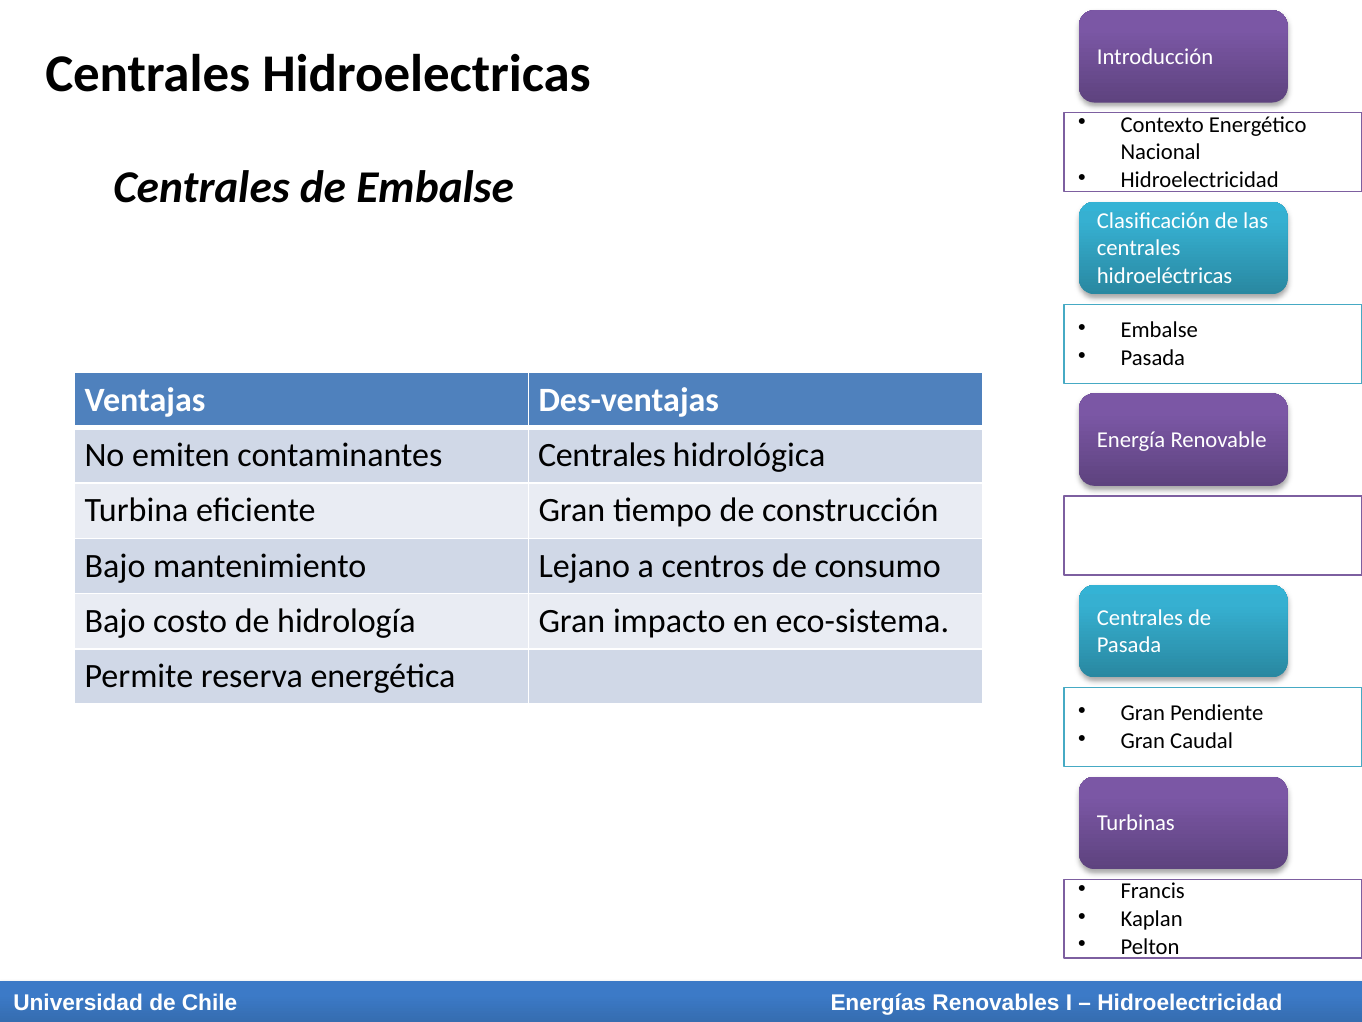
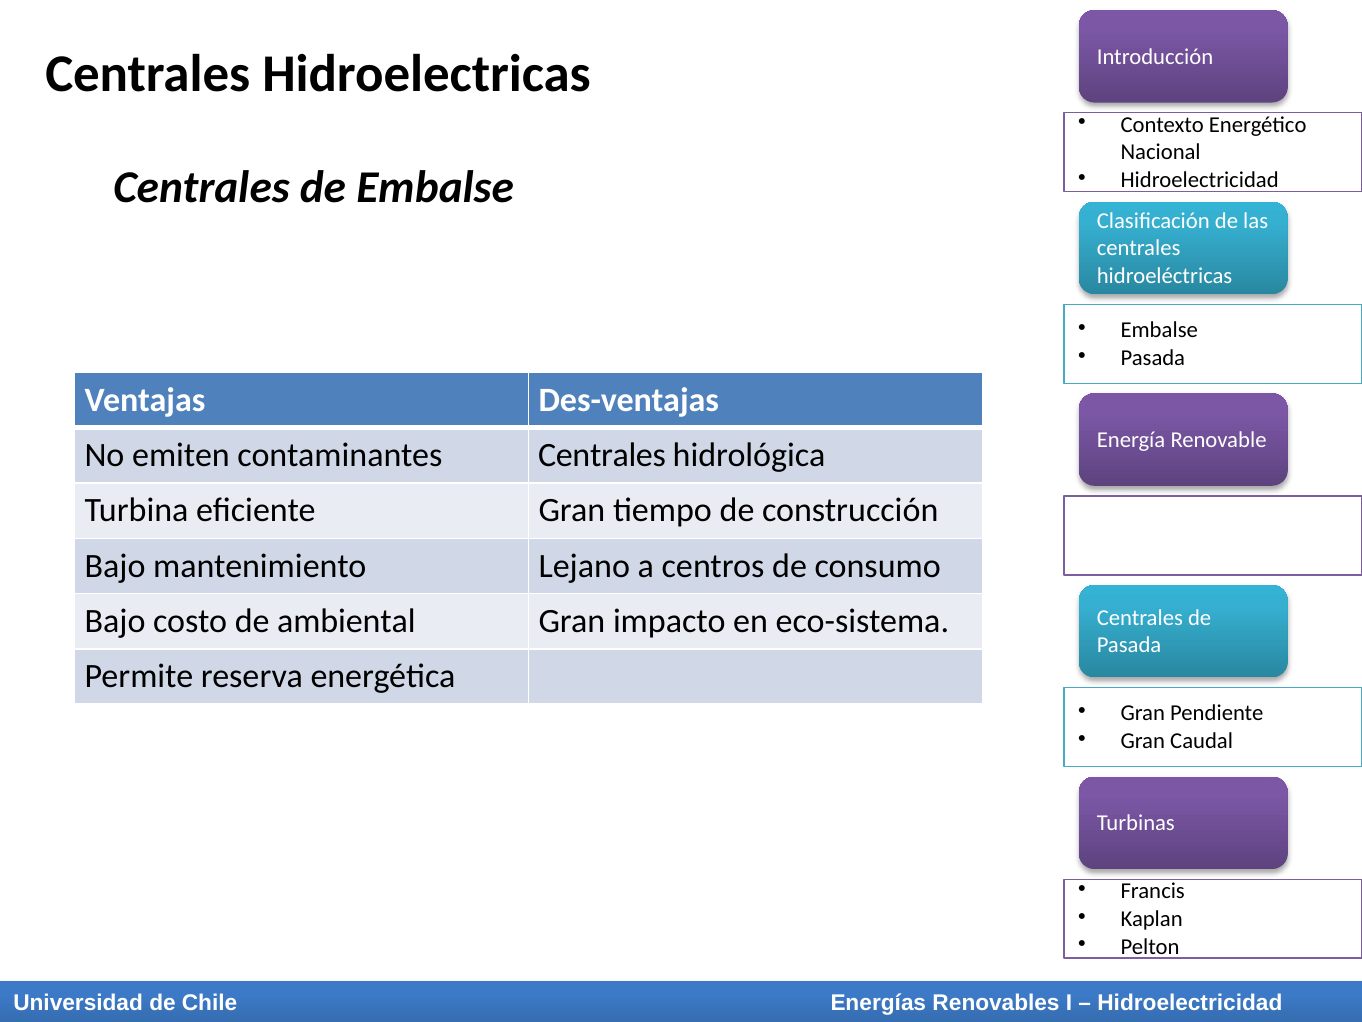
hidrología: hidrología -> ambiental
